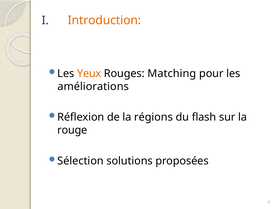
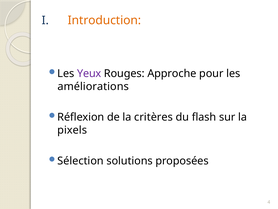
Yeux colour: orange -> purple
Matching: Matching -> Approche
régions: régions -> critères
rouge: rouge -> pixels
